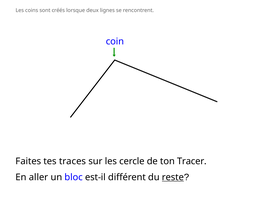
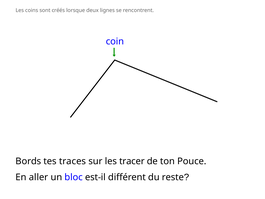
Faites: Faites -> Bords
cercle: cercle -> tracer
Tracer: Tracer -> Pouce
reste underline: present -> none
